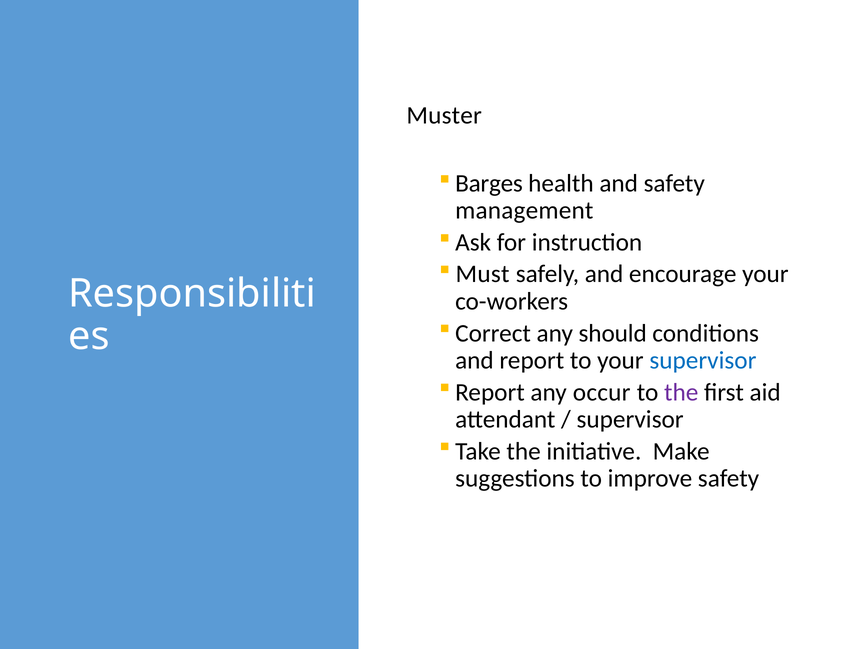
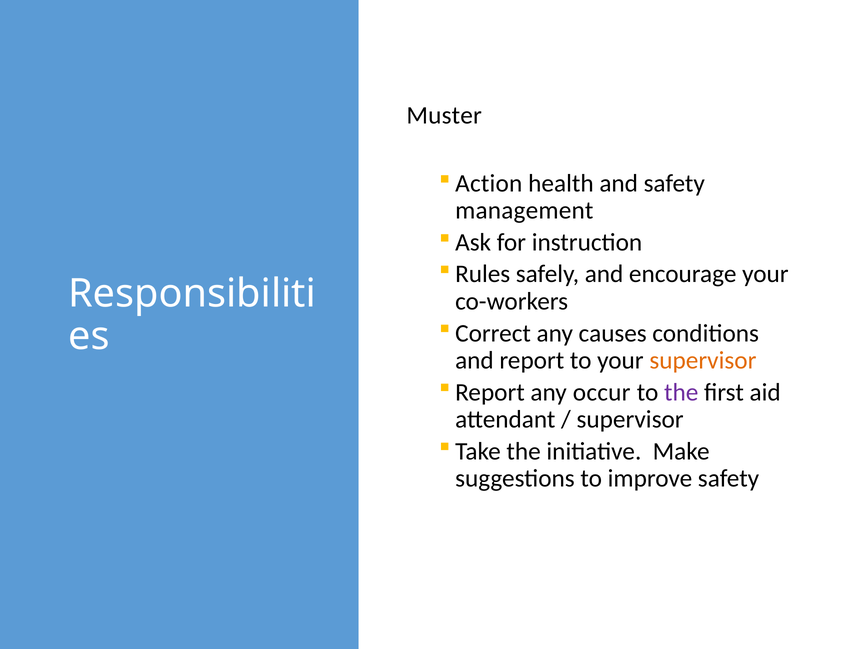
Barges: Barges -> Action
Must: Must -> Rules
should: should -> causes
supervisor at (703, 361) colour: blue -> orange
